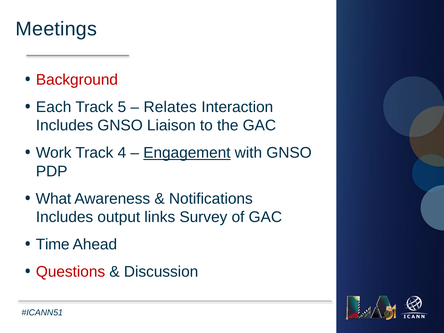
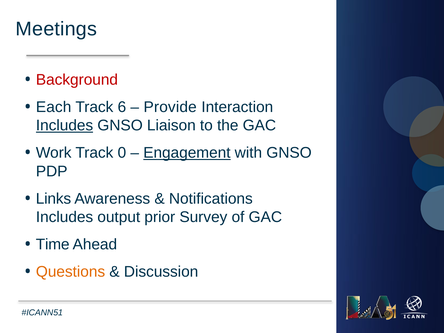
5: 5 -> 6
Relates: Relates -> Provide
Includes at (65, 126) underline: none -> present
4: 4 -> 0
What: What -> Links
links: links -> prior
Questions colour: red -> orange
